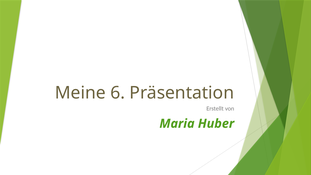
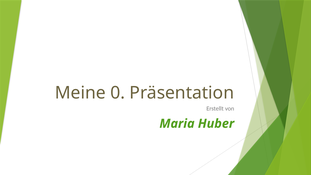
6: 6 -> 0
